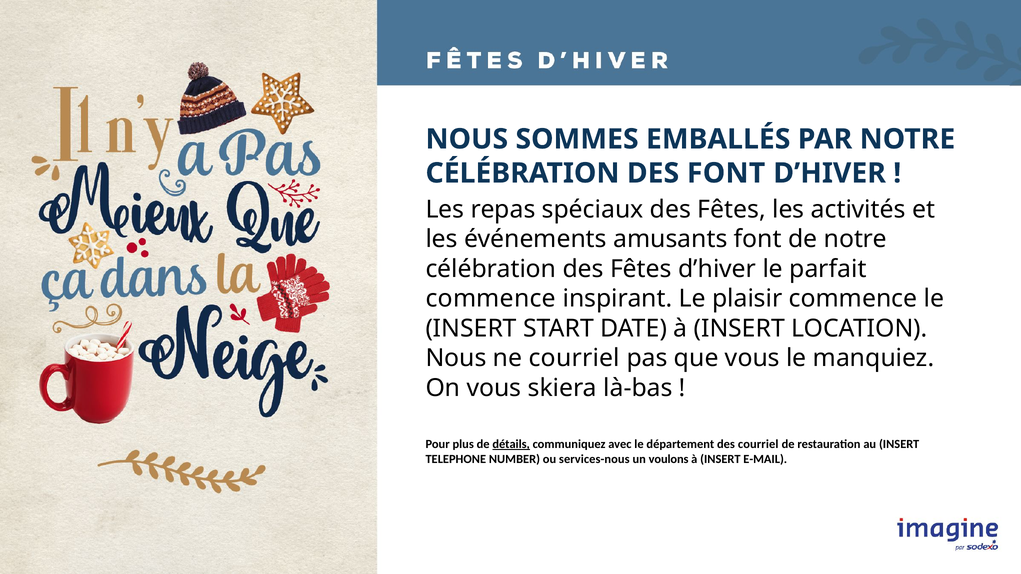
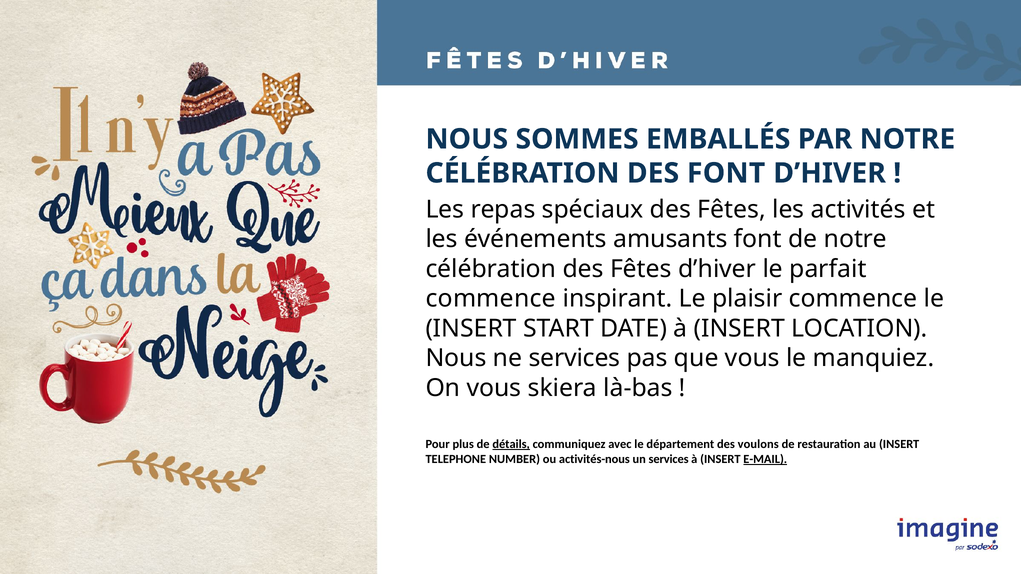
ne courriel: courriel -> services
des courriel: courriel -> voulons
services-nous: services-nous -> activités-nous
un voulons: voulons -> services
E-MAIL underline: none -> present
